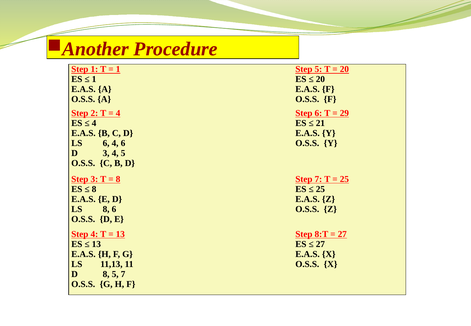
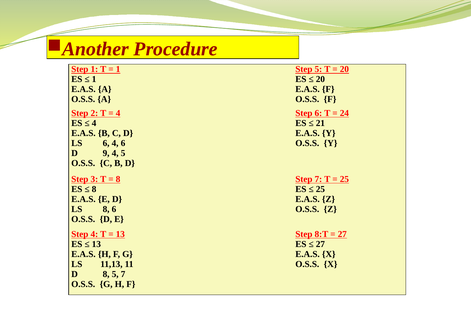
29: 29 -> 24
D 3: 3 -> 9
